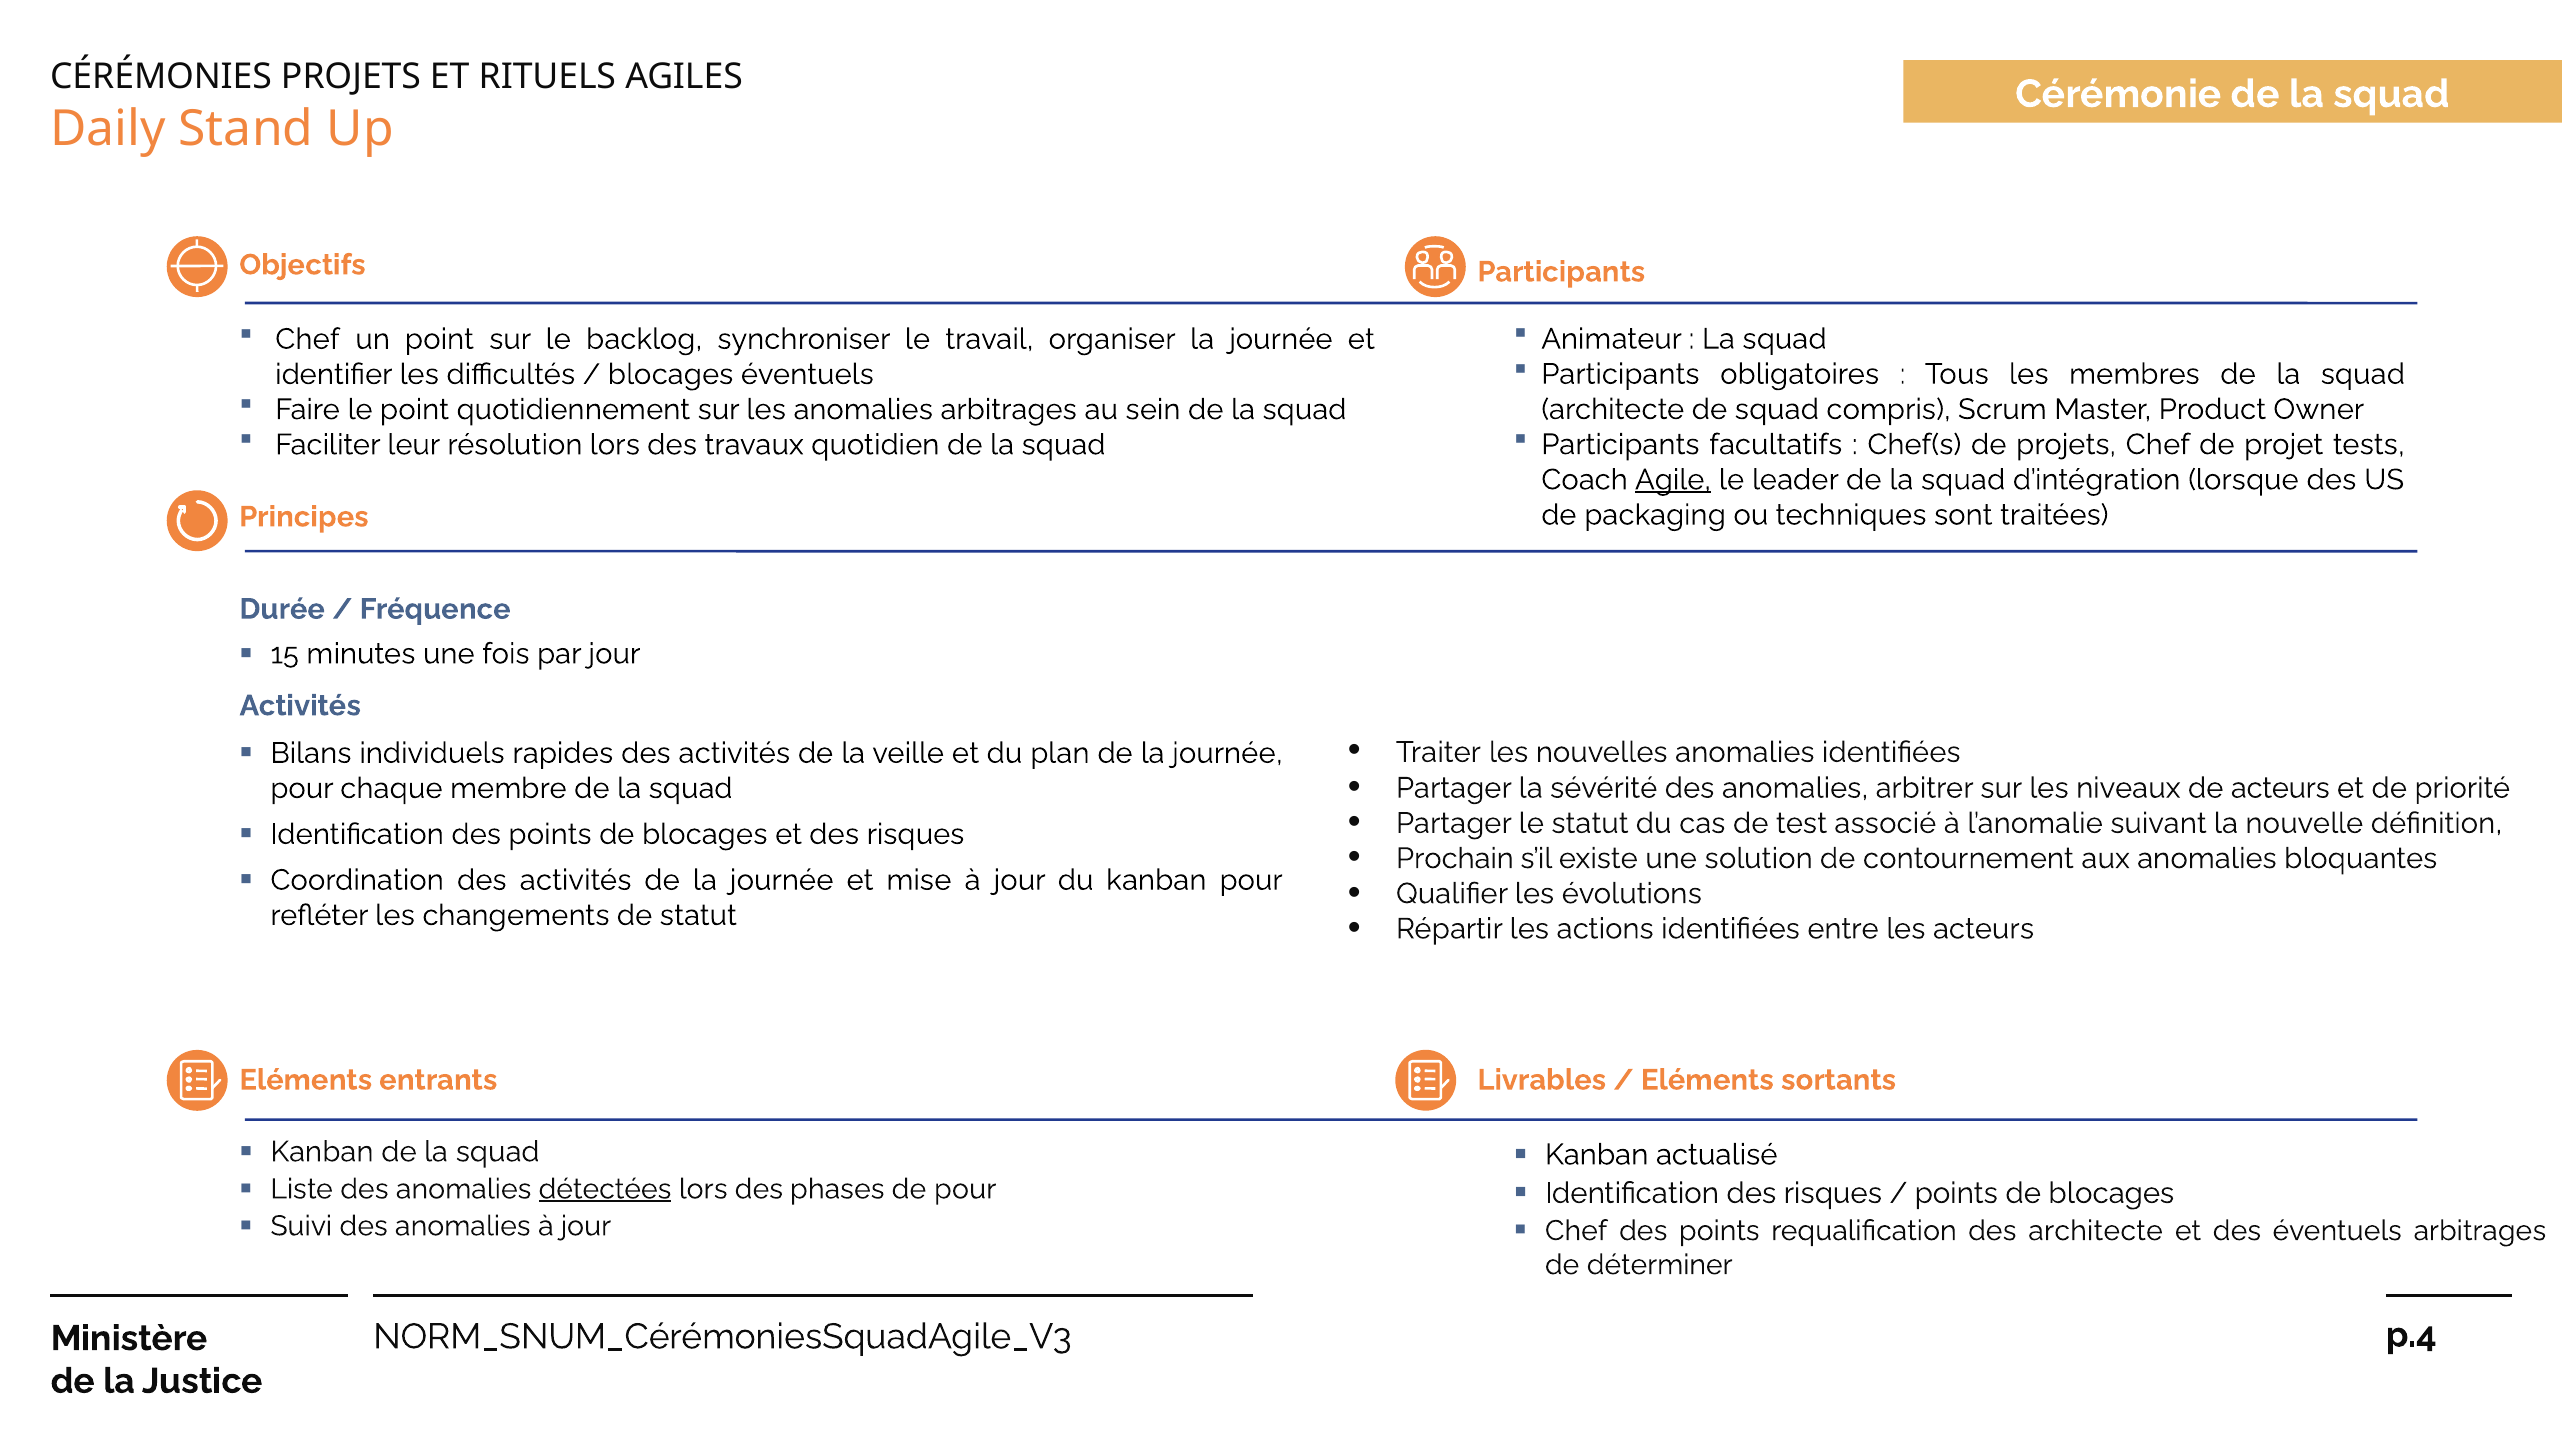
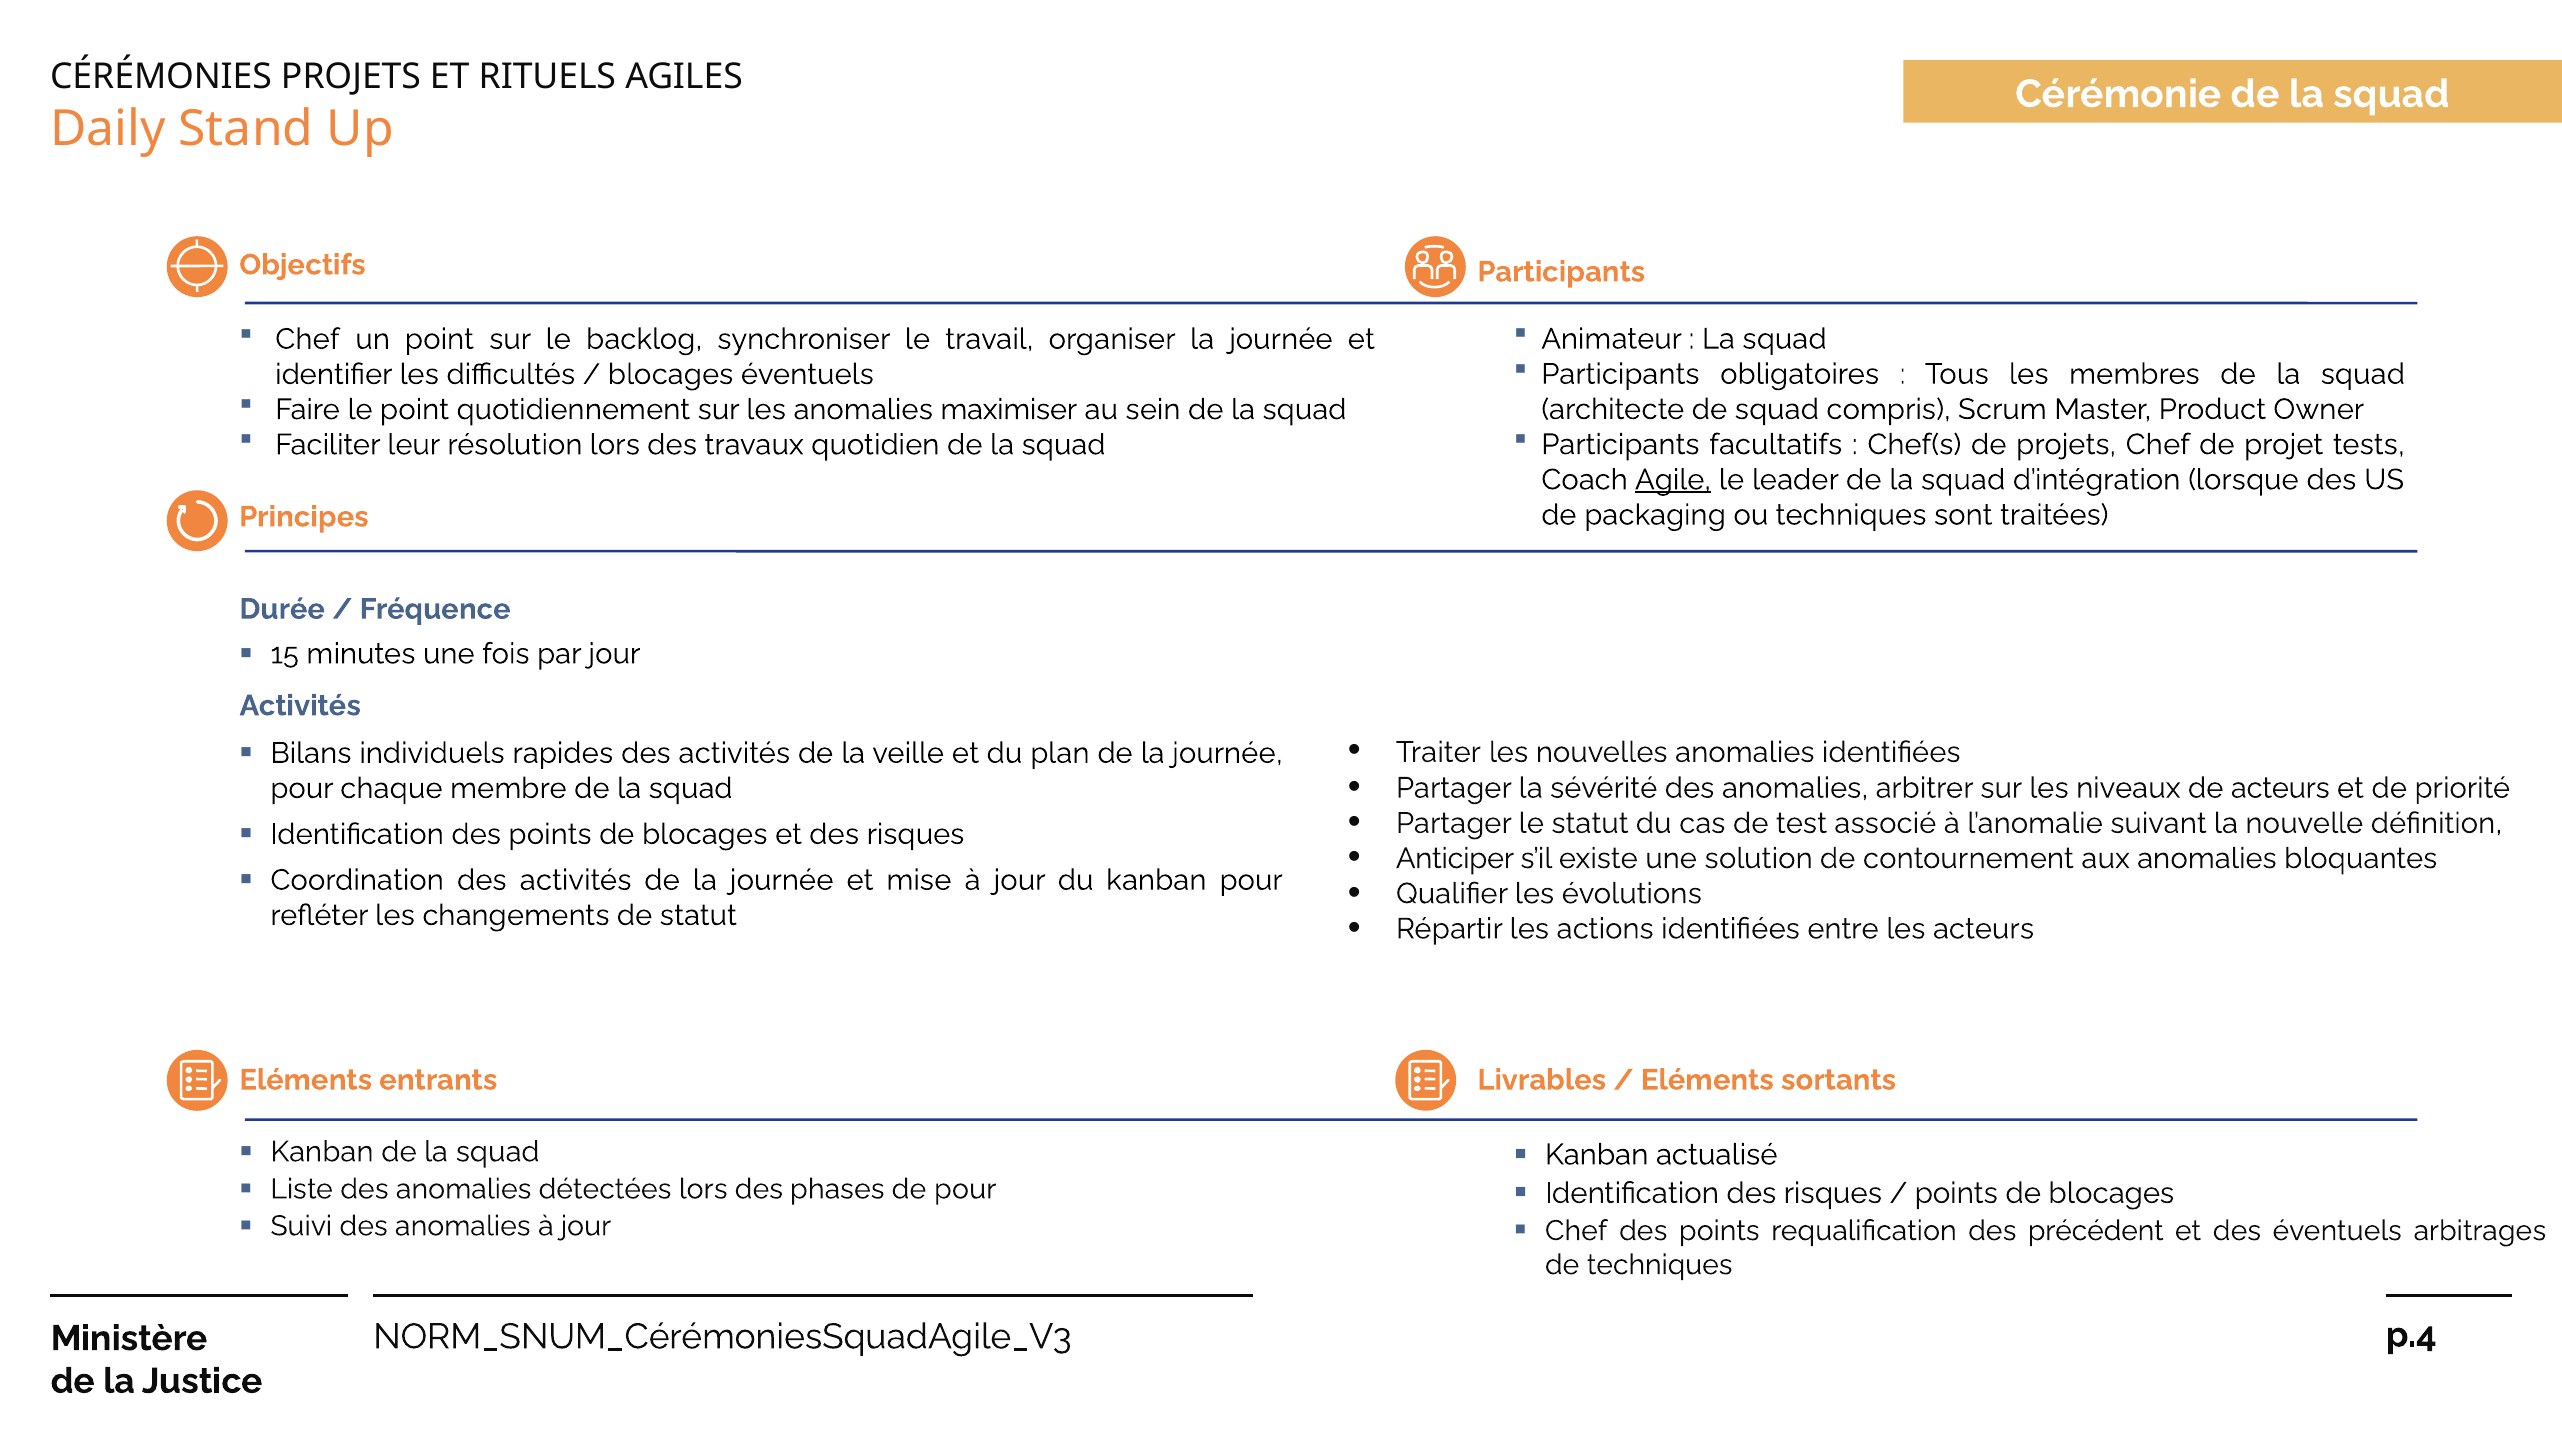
anomalies arbitrages: arbitrages -> maximiser
Prochain: Prochain -> Anticiper
détectées underline: present -> none
des architecte: architecte -> précédent
de déterminer: déterminer -> techniques
